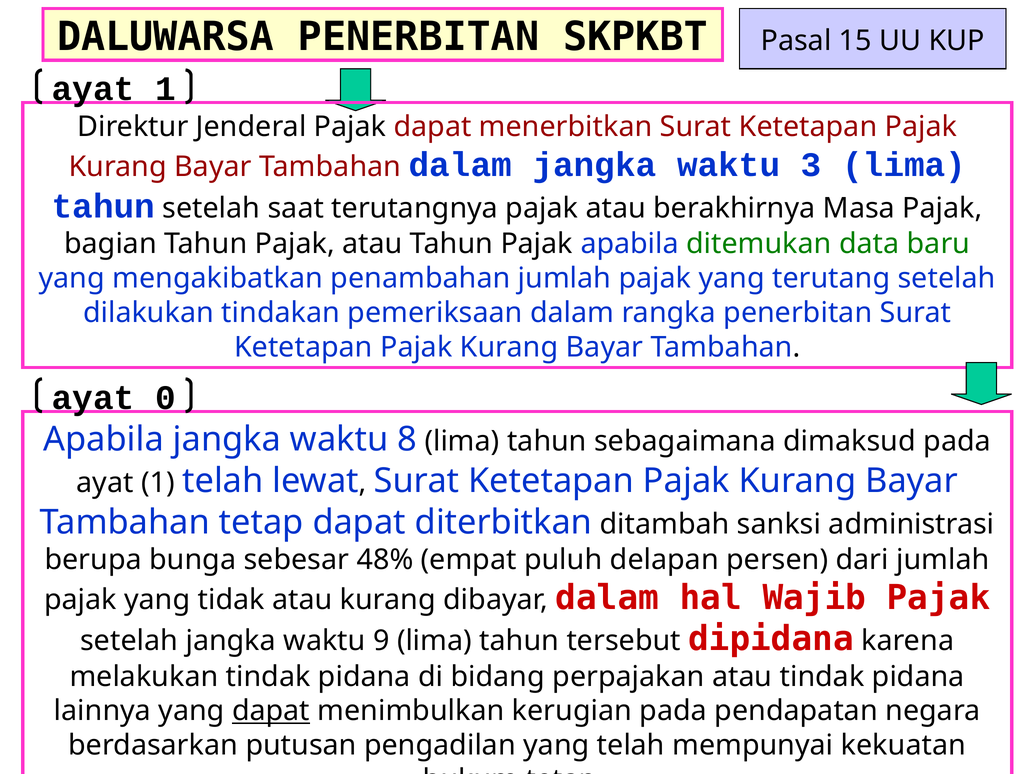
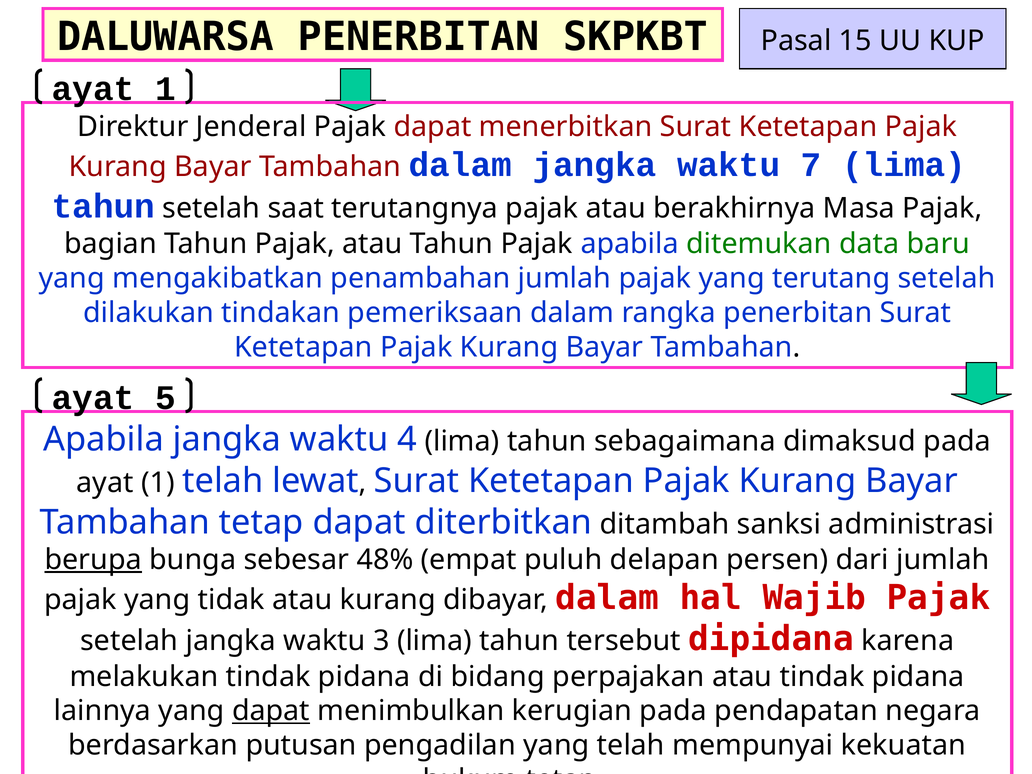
3: 3 -> 7
0: 0 -> 5
8: 8 -> 4
berupa underline: none -> present
9: 9 -> 3
